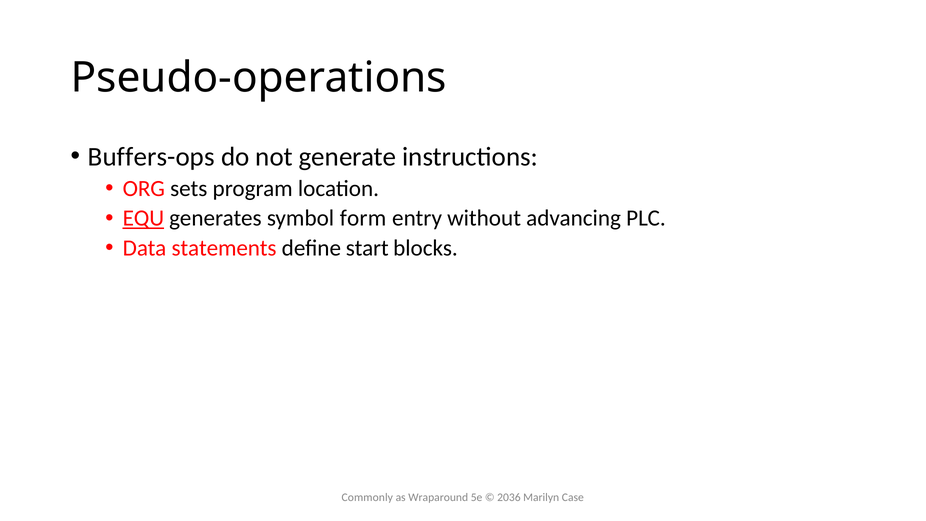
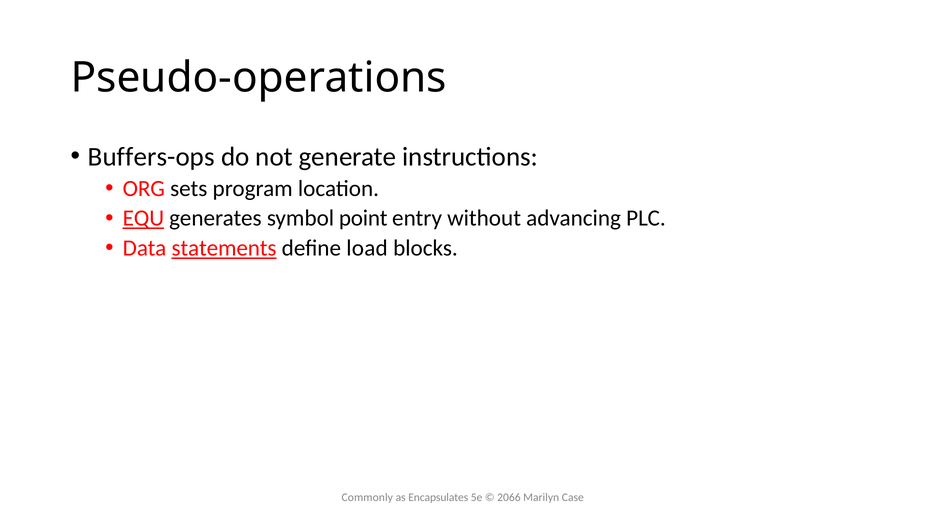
form: form -> point
statements underline: none -> present
start: start -> load
Wraparound: Wraparound -> Encapsulates
2036: 2036 -> 2066
